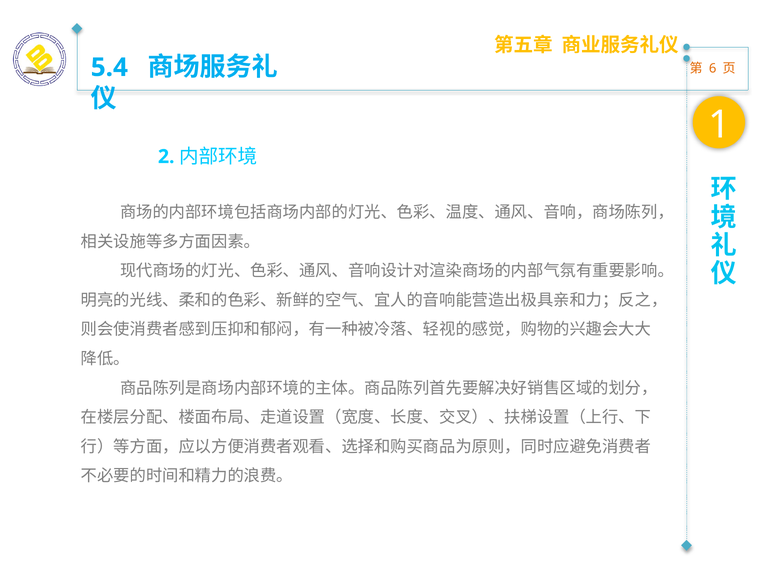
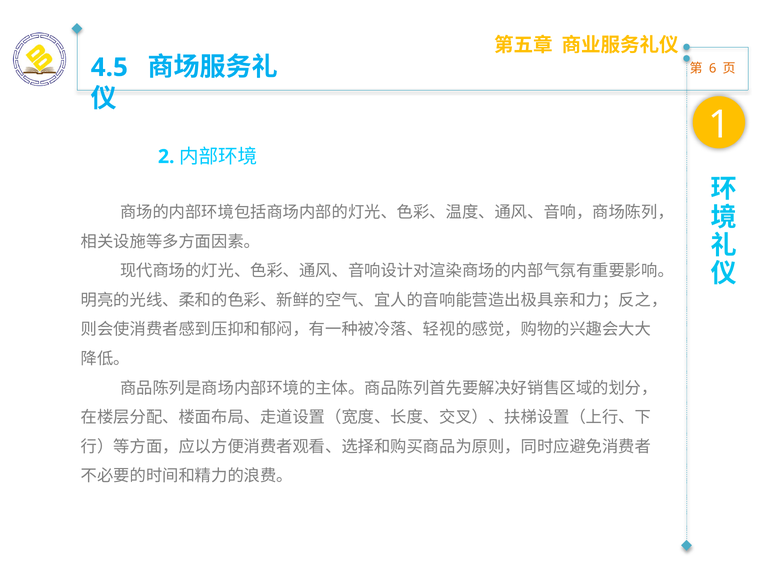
5.4: 5.4 -> 4.5
